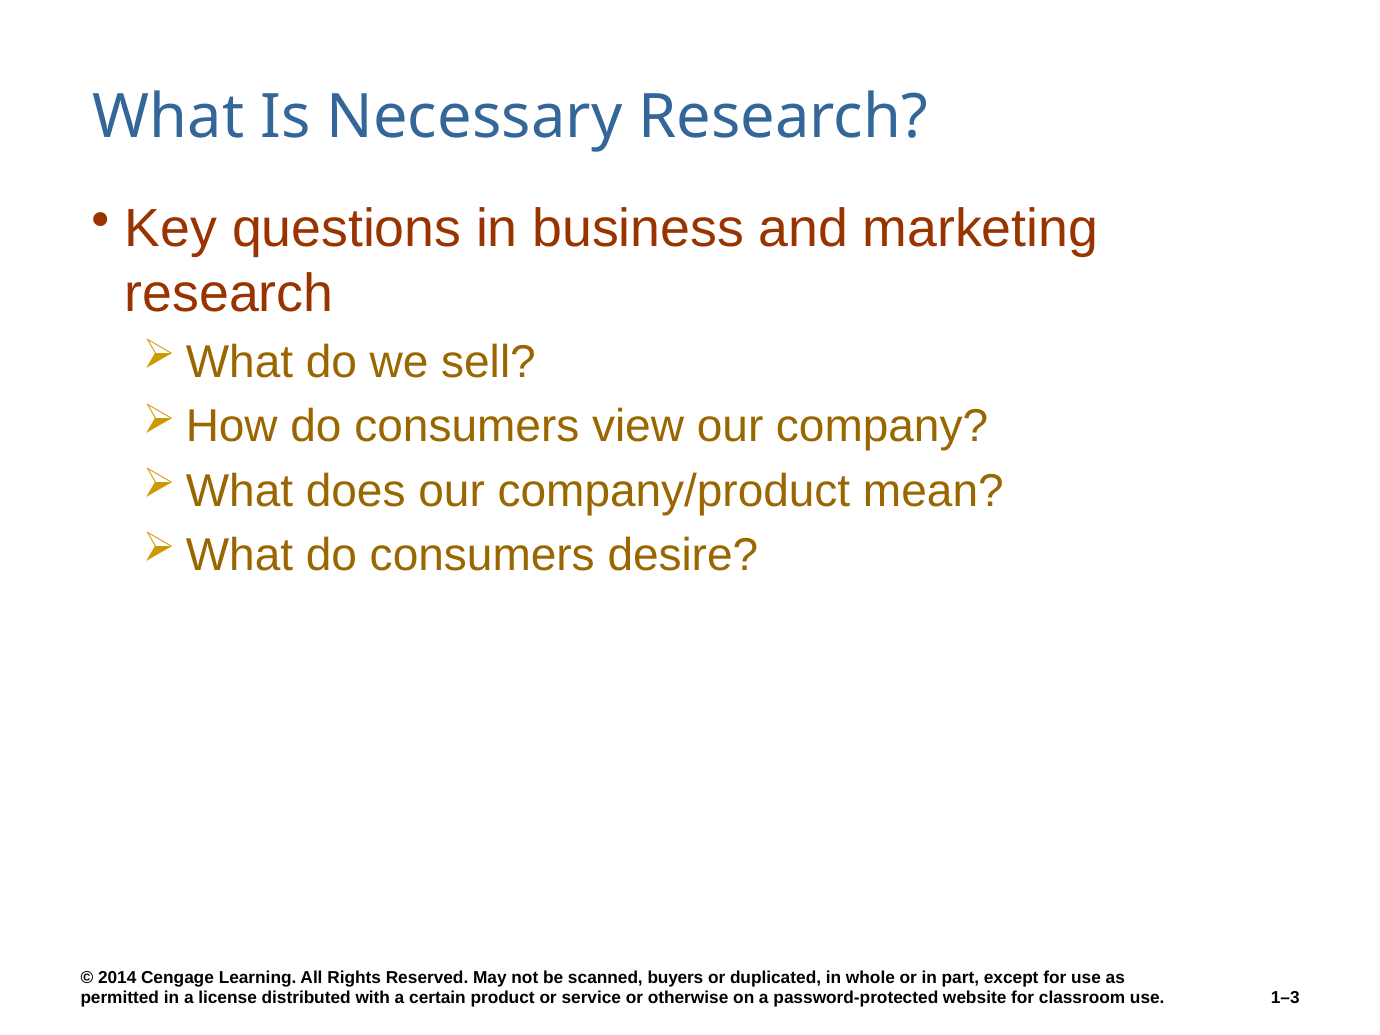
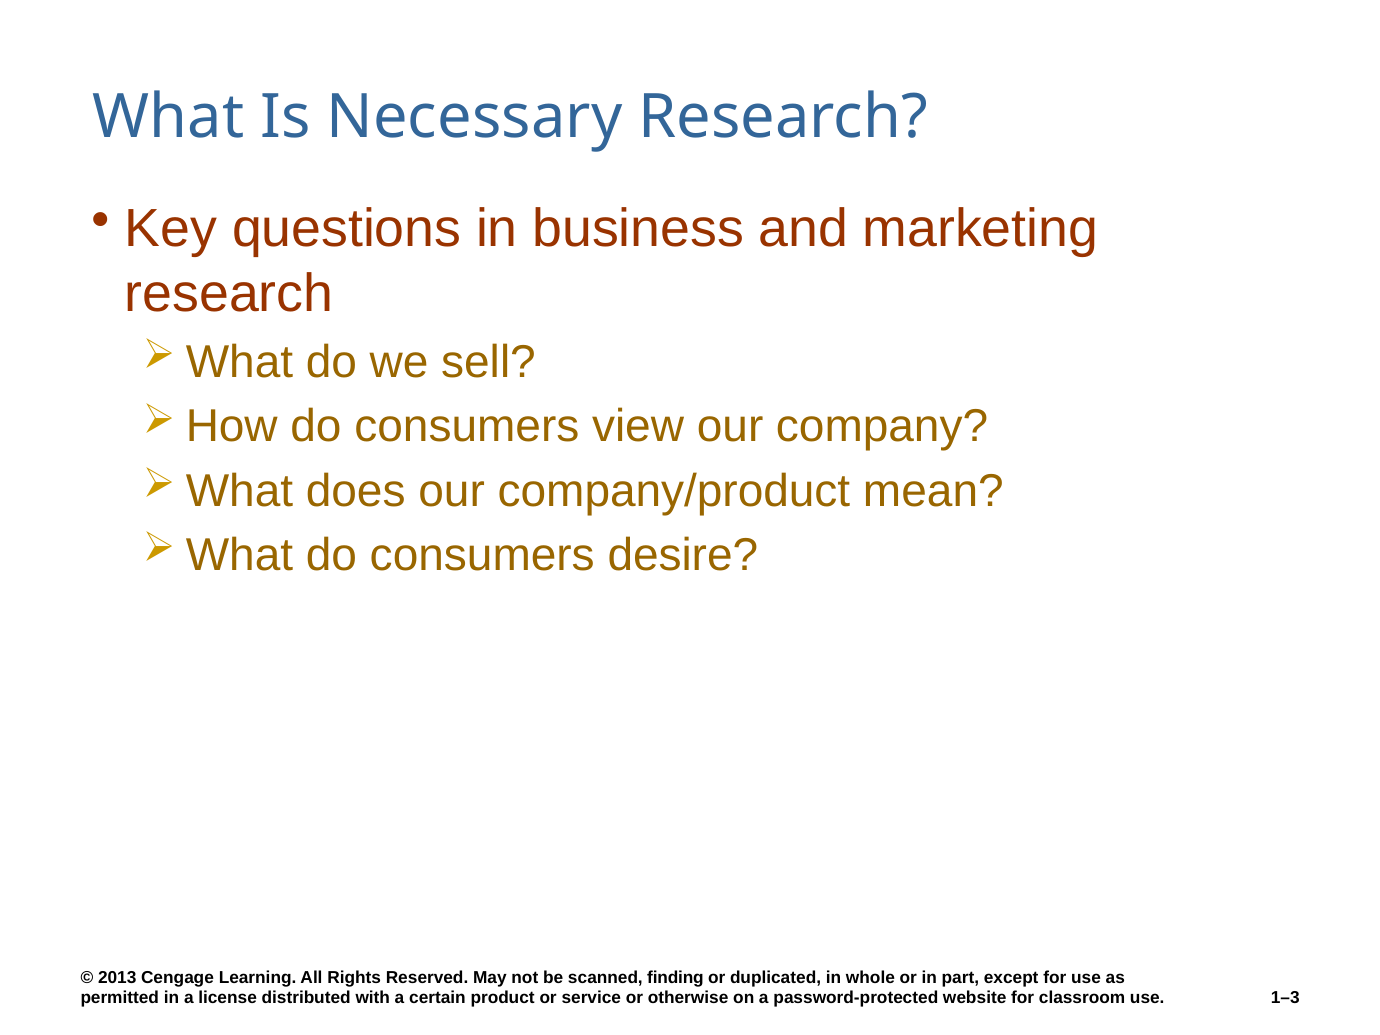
2014: 2014 -> 2013
buyers: buyers -> finding
